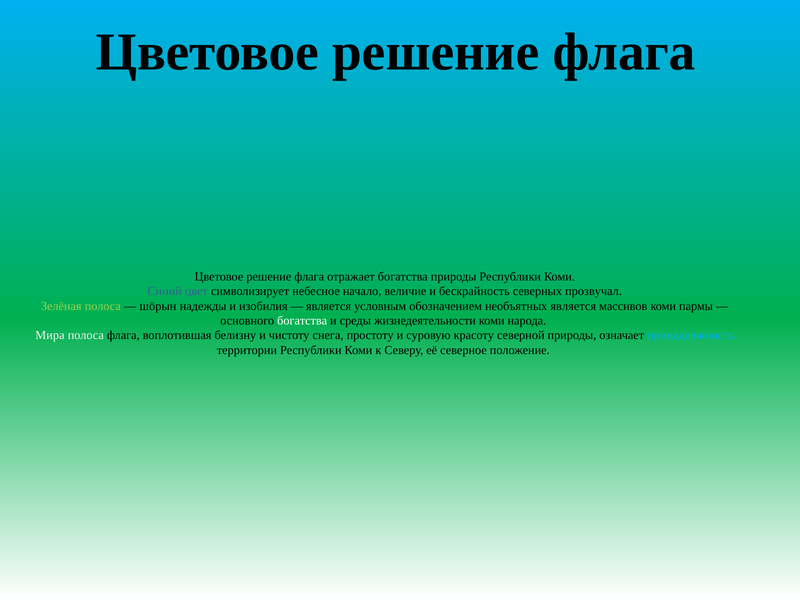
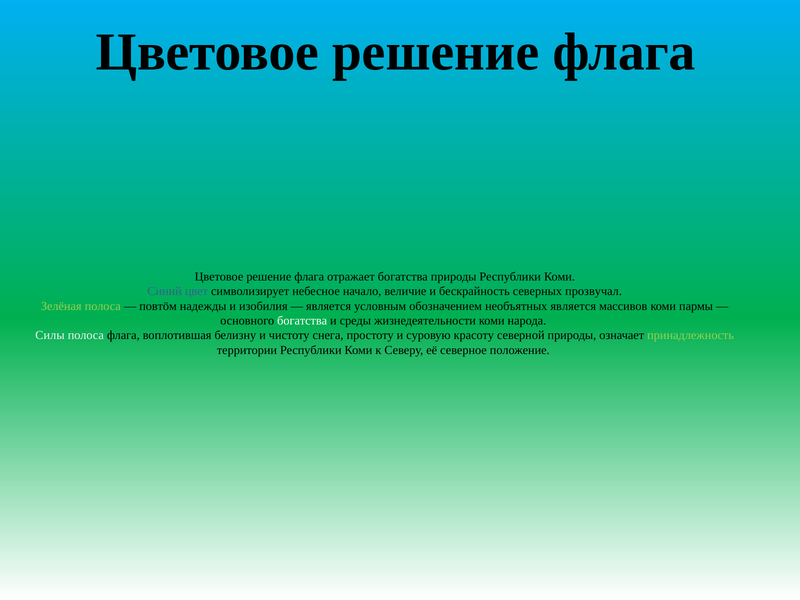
шöрын: шöрын -> повтöм
Мира: Мира -> Силы
принадлежность colour: light blue -> light green
